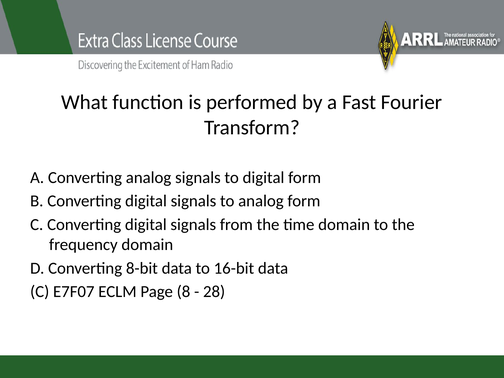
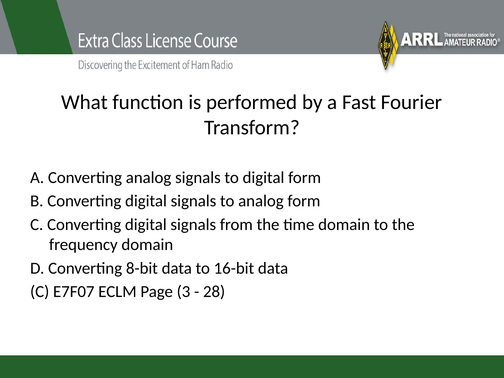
8: 8 -> 3
